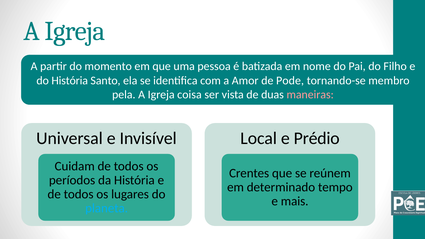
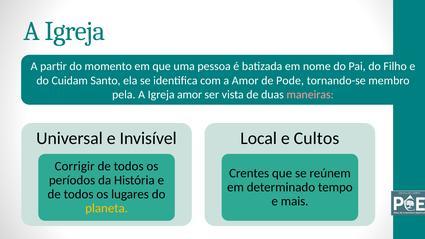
do História: História -> Cuidam
Igreja coisa: coisa -> amor
Prédio: Prédio -> Cultos
Cuidam: Cuidam -> Corrigir
planeta colour: light blue -> yellow
